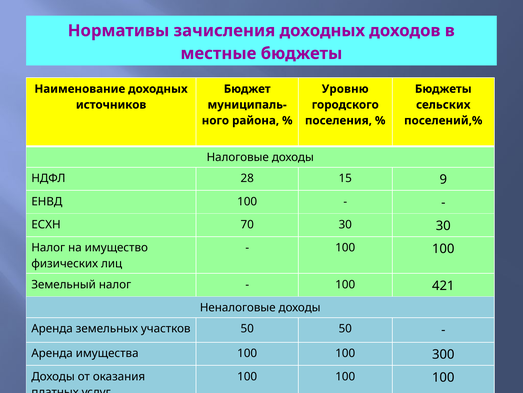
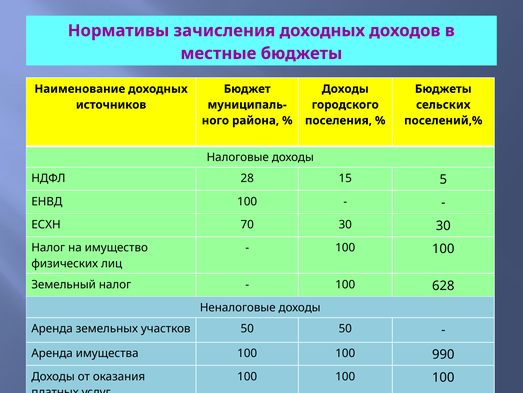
Уровню at (345, 89): Уровню -> Доходы
9: 9 -> 5
421: 421 -> 628
300: 300 -> 990
